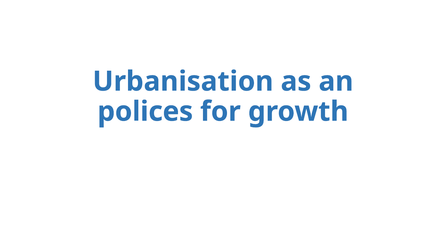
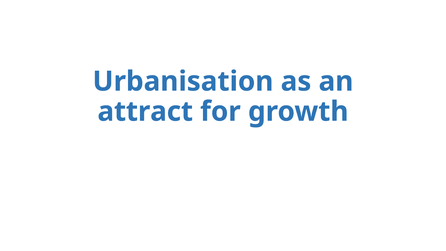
polices: polices -> attract
